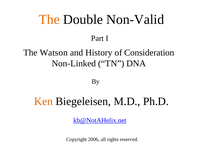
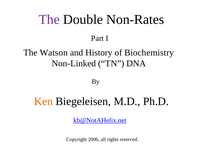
The at (49, 20) colour: orange -> purple
Non-Valid: Non-Valid -> Non-Rates
Consideration: Consideration -> Biochemistry
